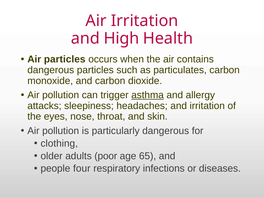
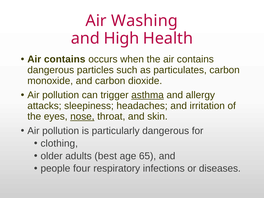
Air Irritation: Irritation -> Washing
particles at (65, 59): particles -> contains
nose underline: none -> present
poor: poor -> best
